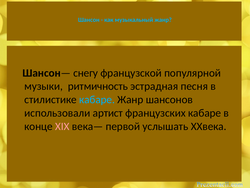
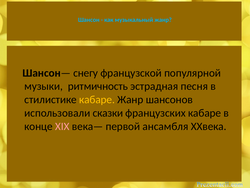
кабаре at (97, 99) colour: light blue -> yellow
артист: артист -> сказки
услышать: услышать -> ансамбля
